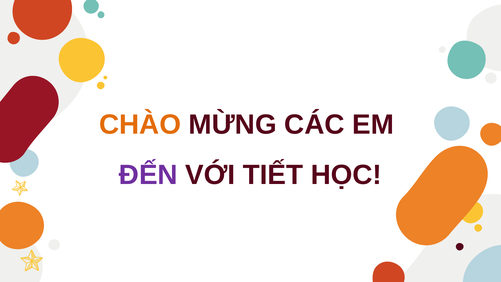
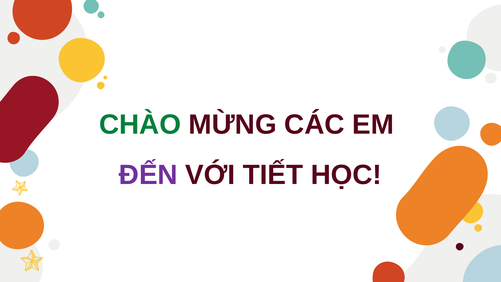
CHÀO colour: orange -> green
